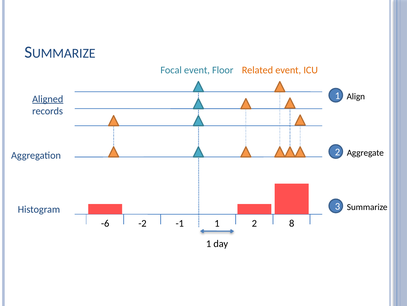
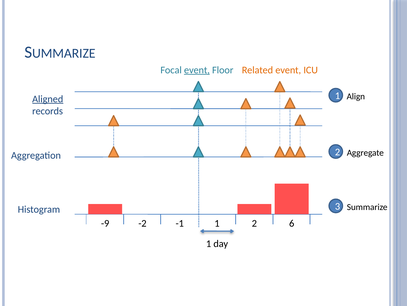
event at (197, 70) underline: none -> present
-6: -6 -> -9
8: 8 -> 6
